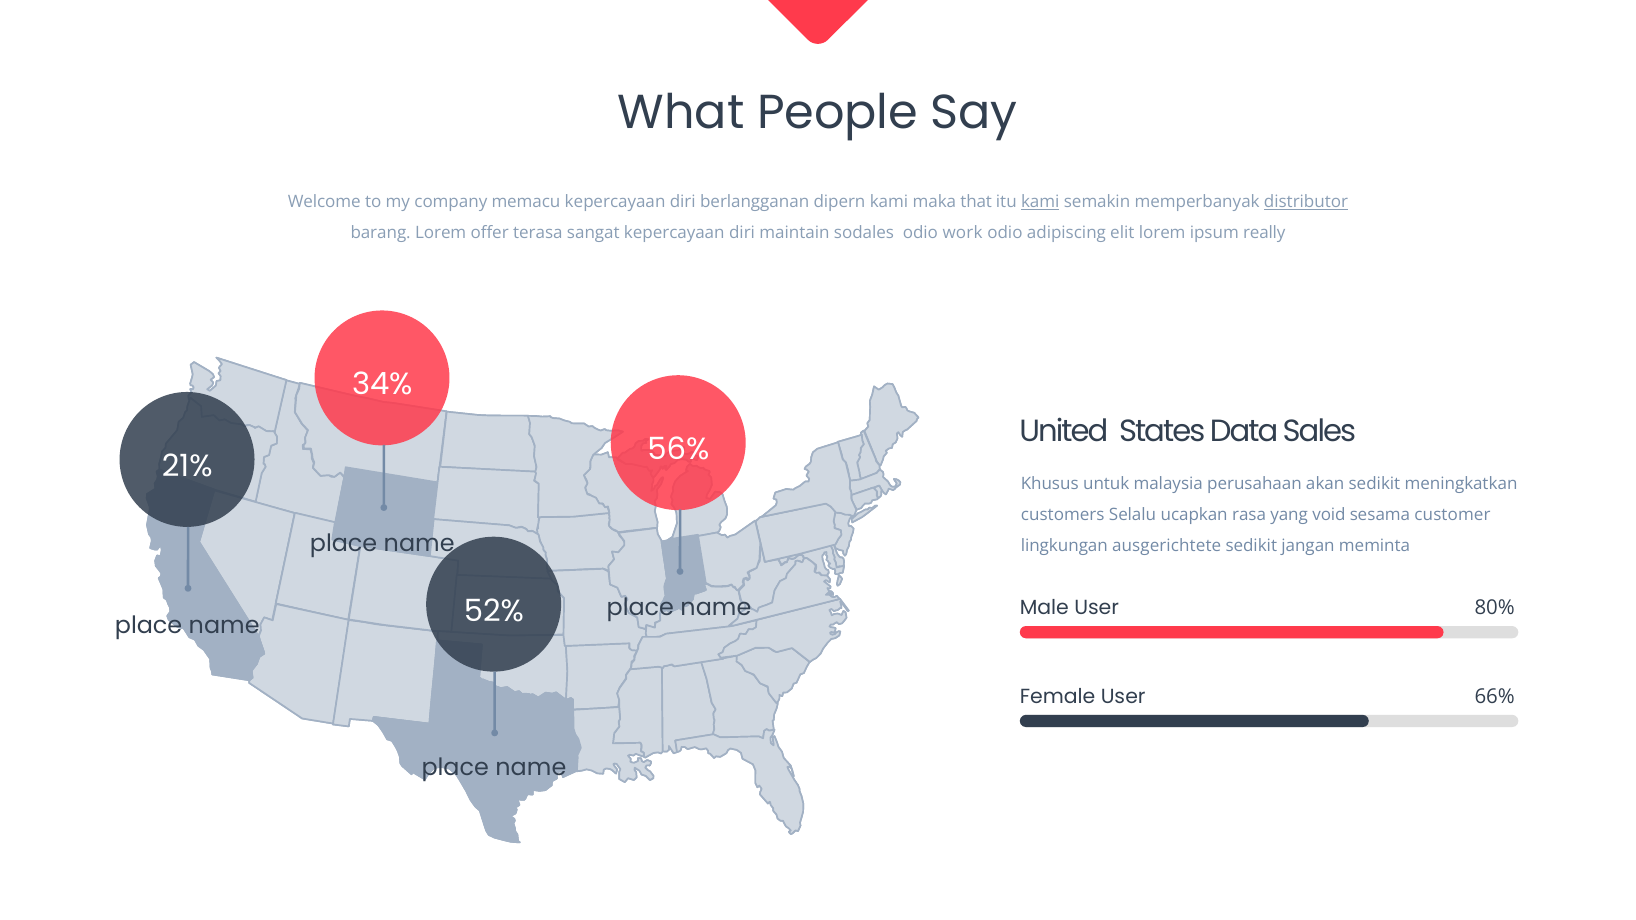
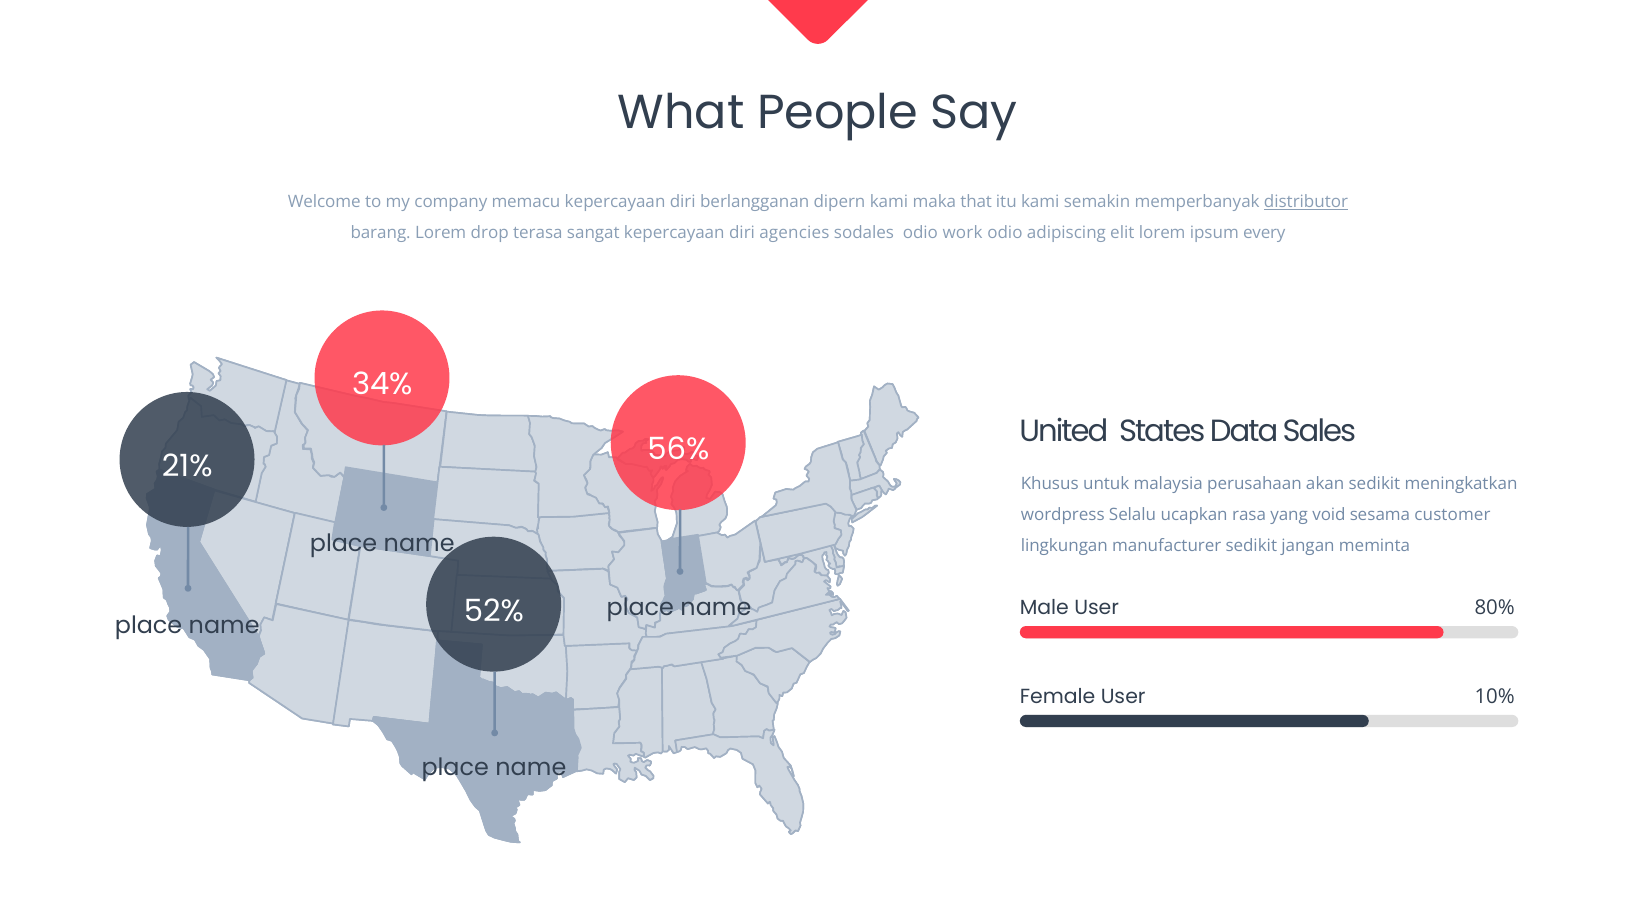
kami at (1040, 202) underline: present -> none
offer: offer -> drop
maintain: maintain -> agencies
really: really -> every
customers: customers -> wordpress
ausgerichtete: ausgerichtete -> manufacturer
66%: 66% -> 10%
